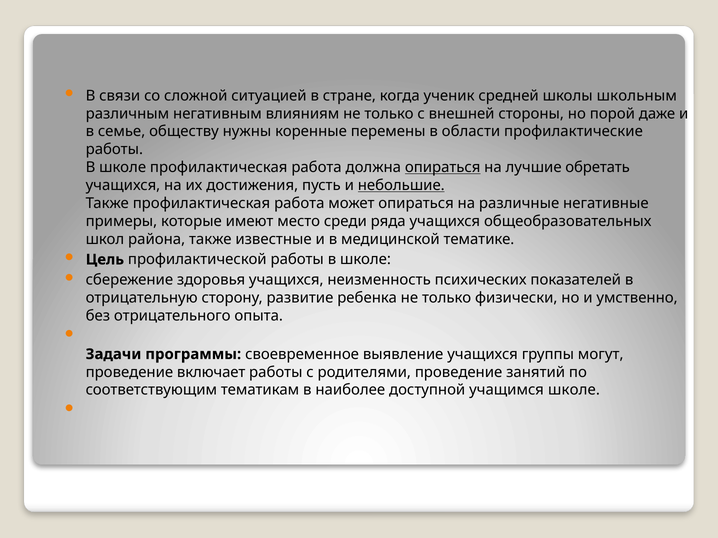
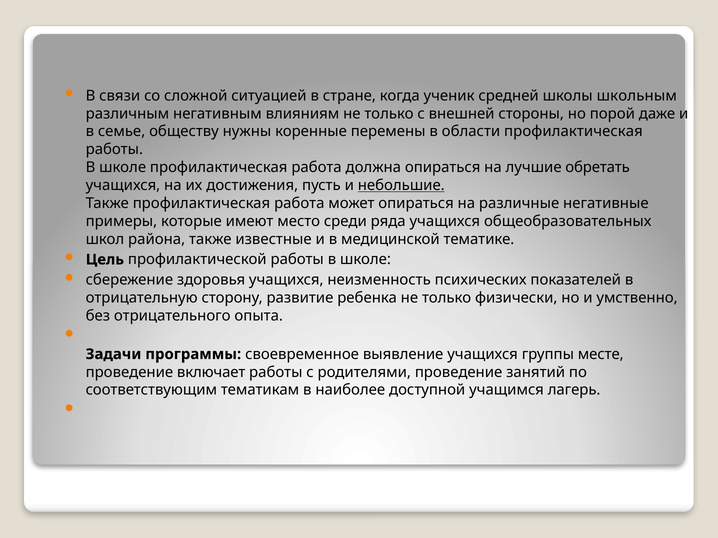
области профилактические: профилактические -> профилактическая
опираться at (443, 168) underline: present -> none
могут: могут -> месте
учащимся школе: школе -> лагерь
